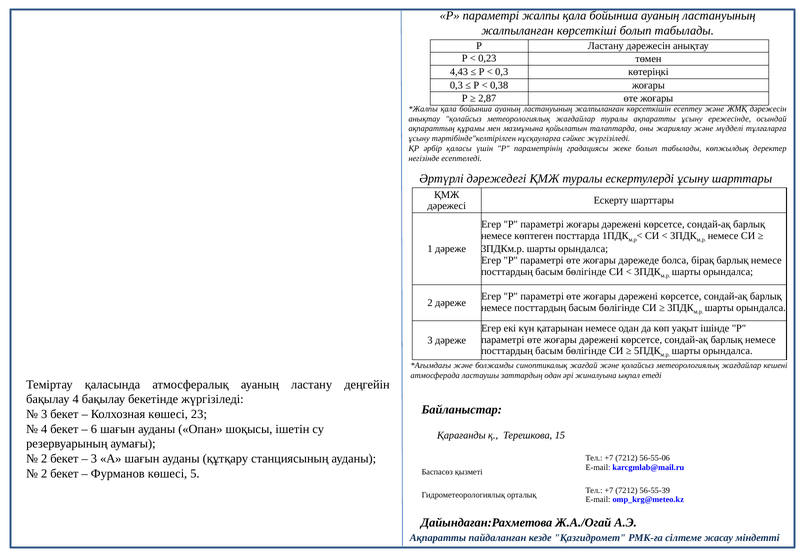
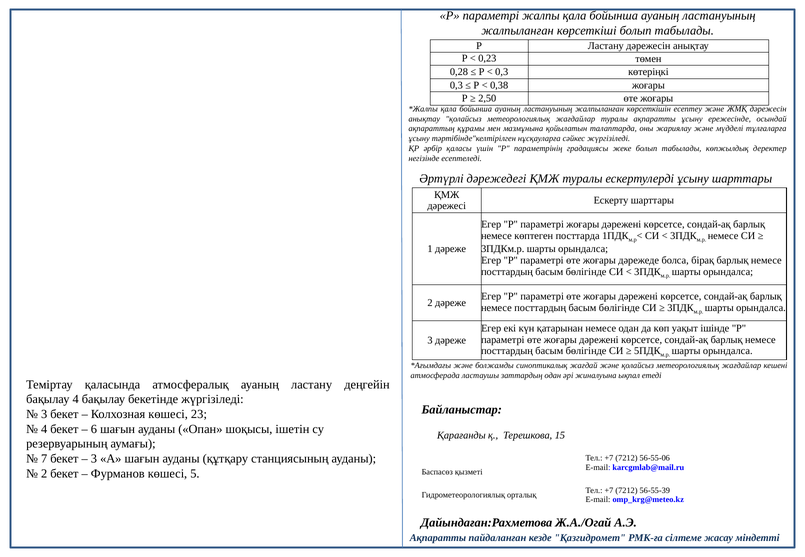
4,43: 4,43 -> 0,28
2,87: 2,87 -> 2,50
2 at (44, 459): 2 -> 7
